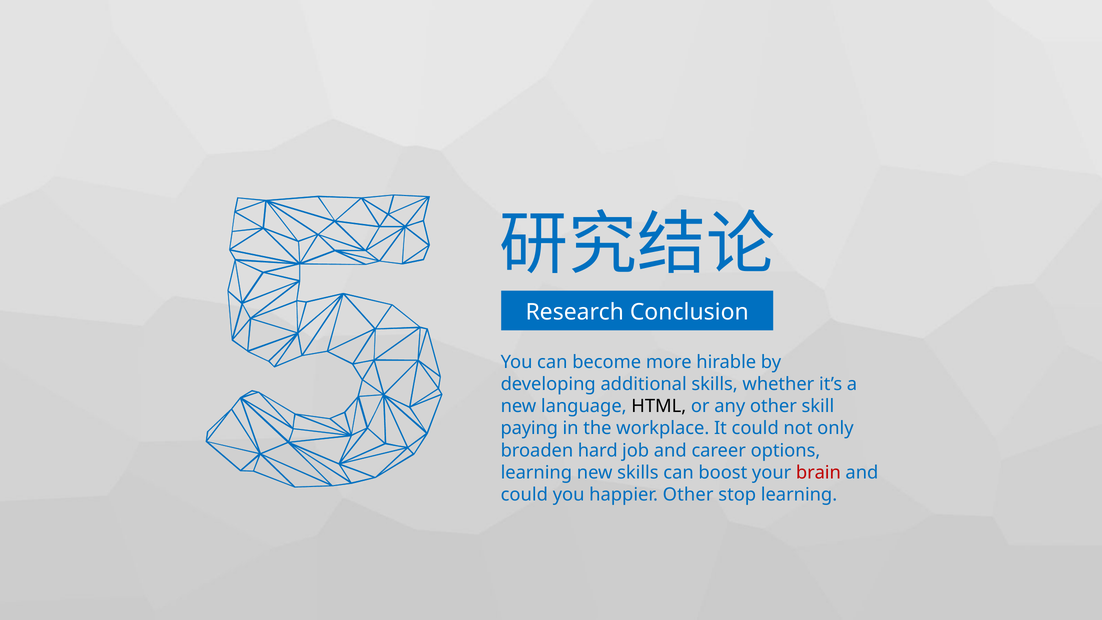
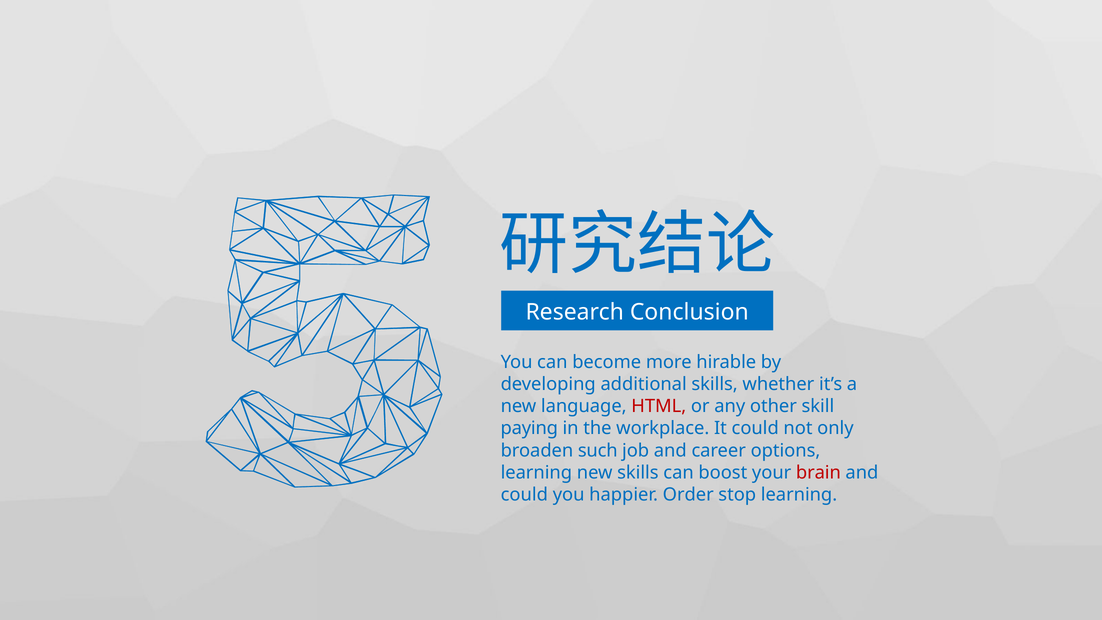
HTML colour: black -> red
hard: hard -> such
happier Other: Other -> Order
